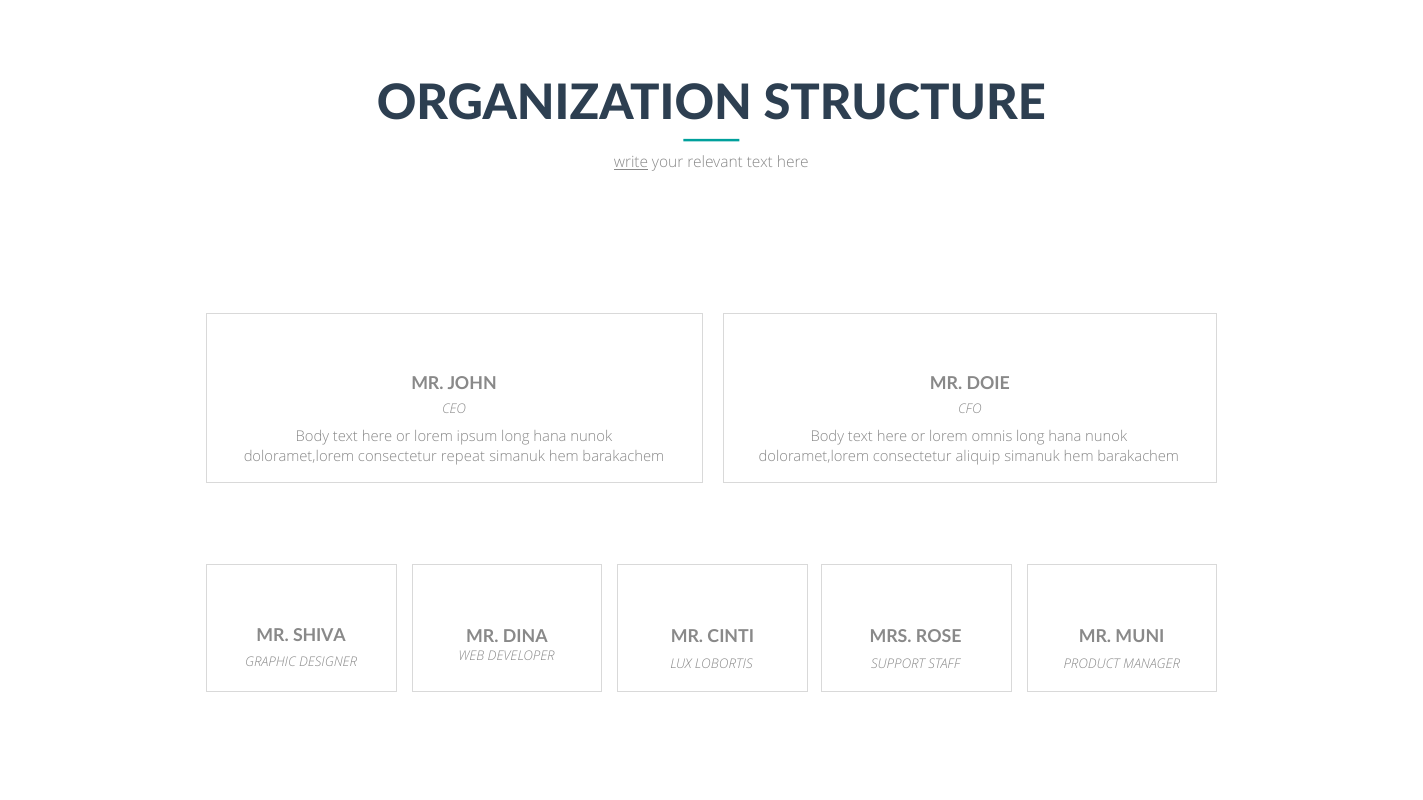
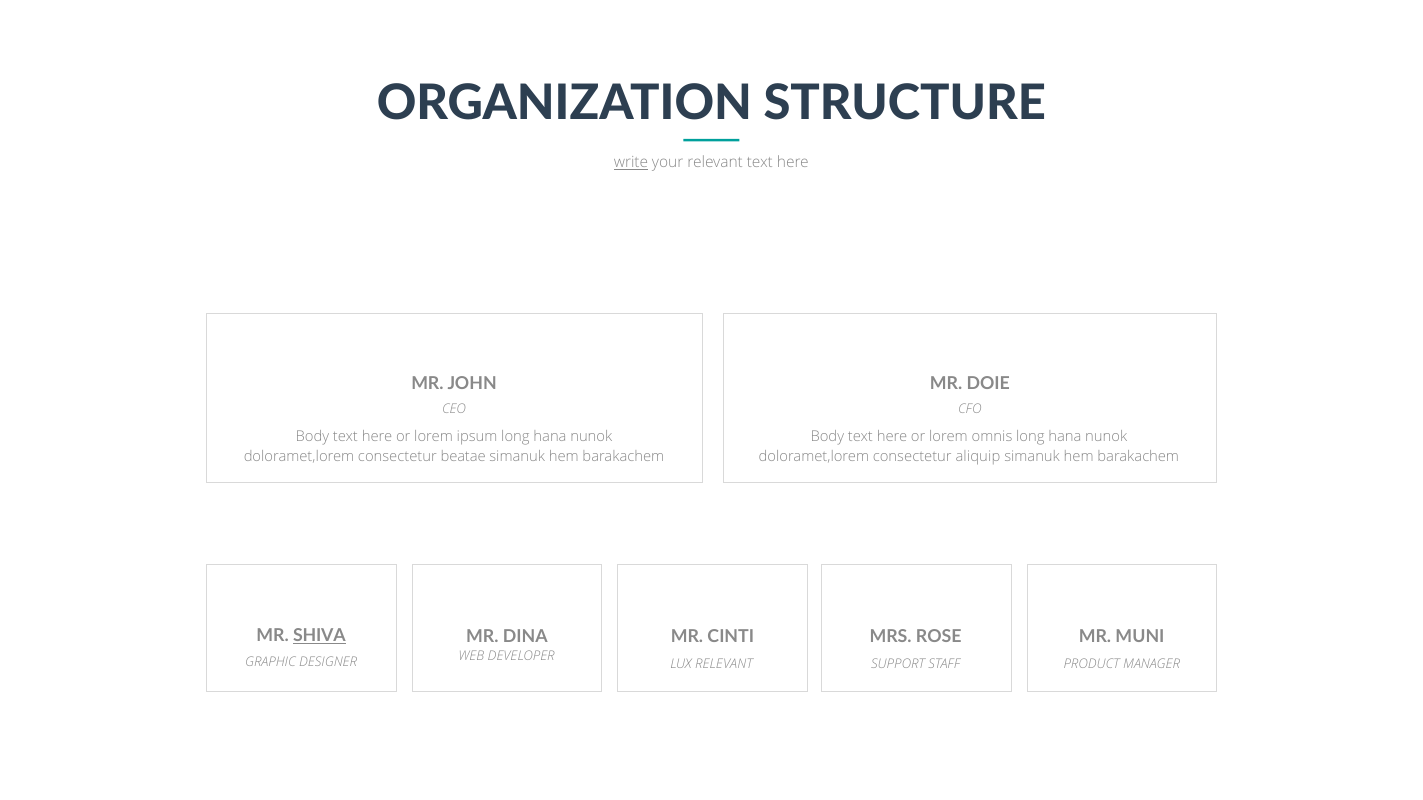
repeat: repeat -> beatae
SHIVA underline: none -> present
LUX LOBORTIS: LOBORTIS -> RELEVANT
